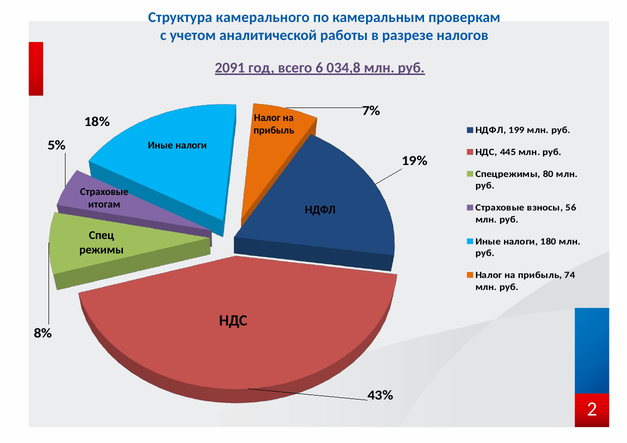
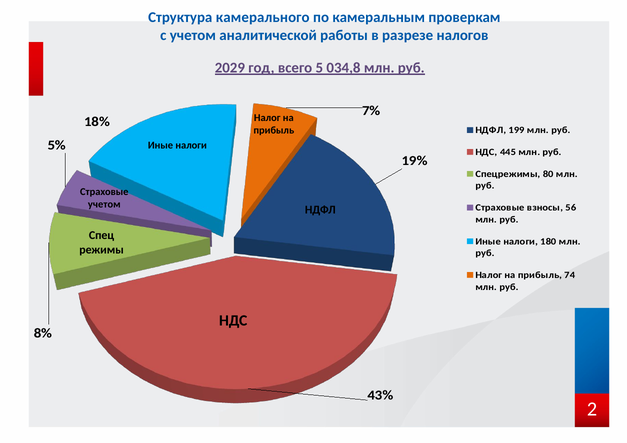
2091: 2091 -> 2029
6: 6 -> 5
итогам at (104, 204): итогам -> учетом
